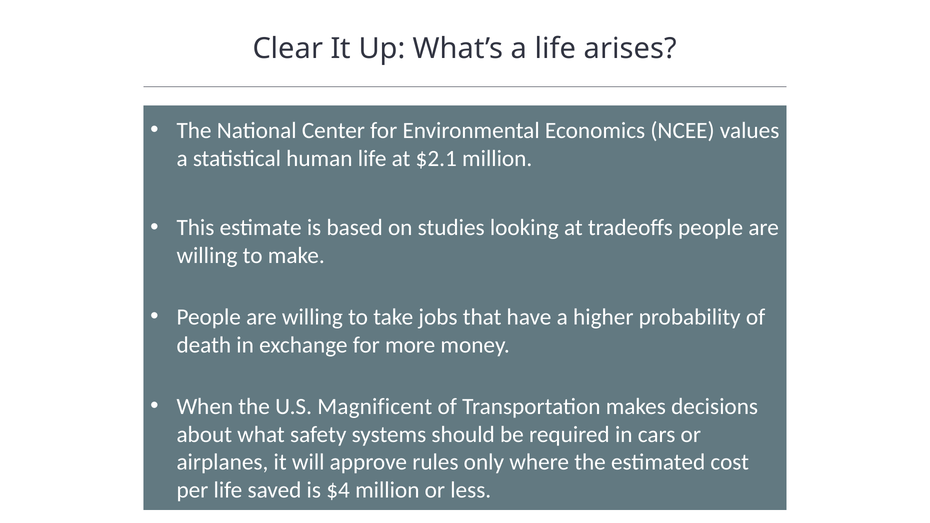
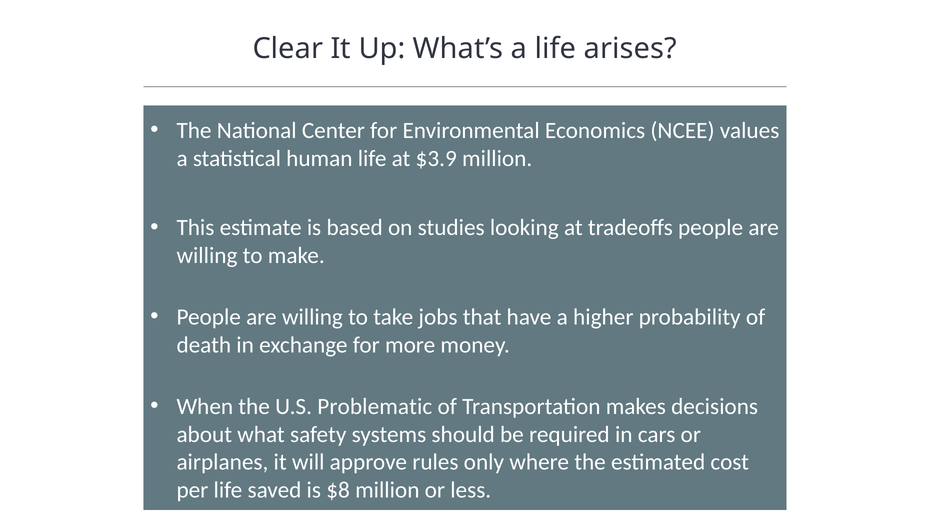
$2.1: $2.1 -> $3.9
Magnificent: Magnificent -> Problematic
$4: $4 -> $8
